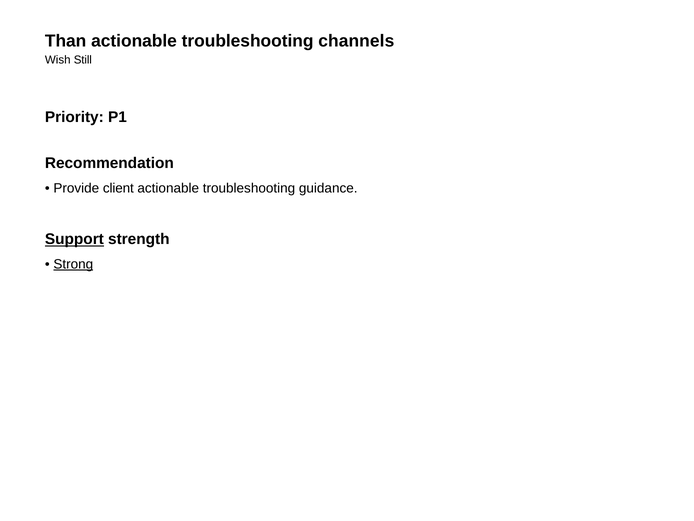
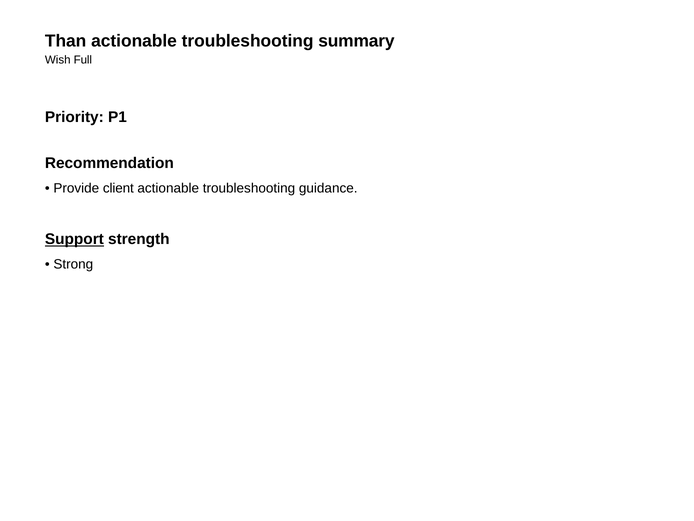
channels: channels -> summary
Still: Still -> Full
Strong underline: present -> none
